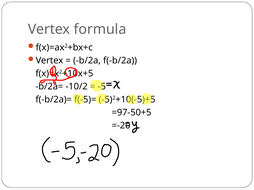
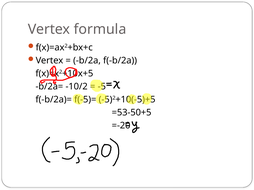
=97-50+5: =97-50+5 -> =53-50+5
